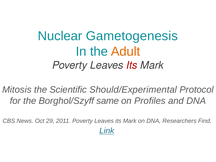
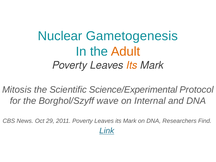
Its at (132, 65) colour: red -> orange
Should/Experimental: Should/Experimental -> Science/Experimental
same: same -> wave
Profiles: Profiles -> Internal
